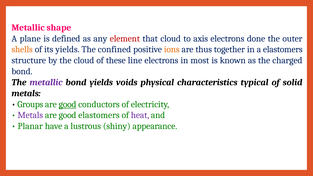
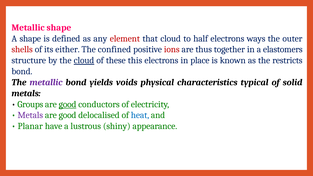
A plane: plane -> shape
axis: axis -> half
done: done -> ways
shells colour: orange -> red
its yields: yields -> either
ions colour: orange -> red
cloud at (84, 60) underline: none -> present
line: line -> this
most: most -> place
charged: charged -> restricts
good elastomers: elastomers -> delocalised
heat colour: purple -> blue
